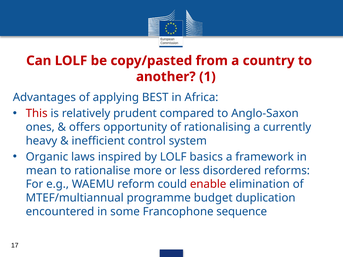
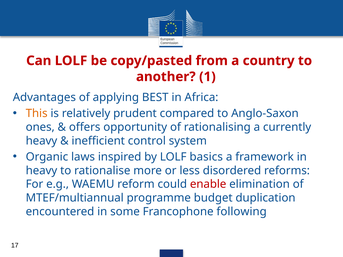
This colour: red -> orange
mean at (41, 171): mean -> heavy
sequence: sequence -> following
